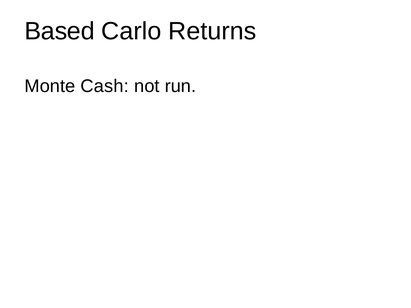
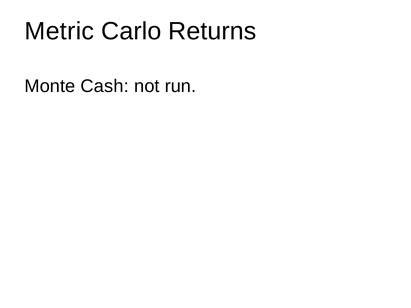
Based: Based -> Metric
